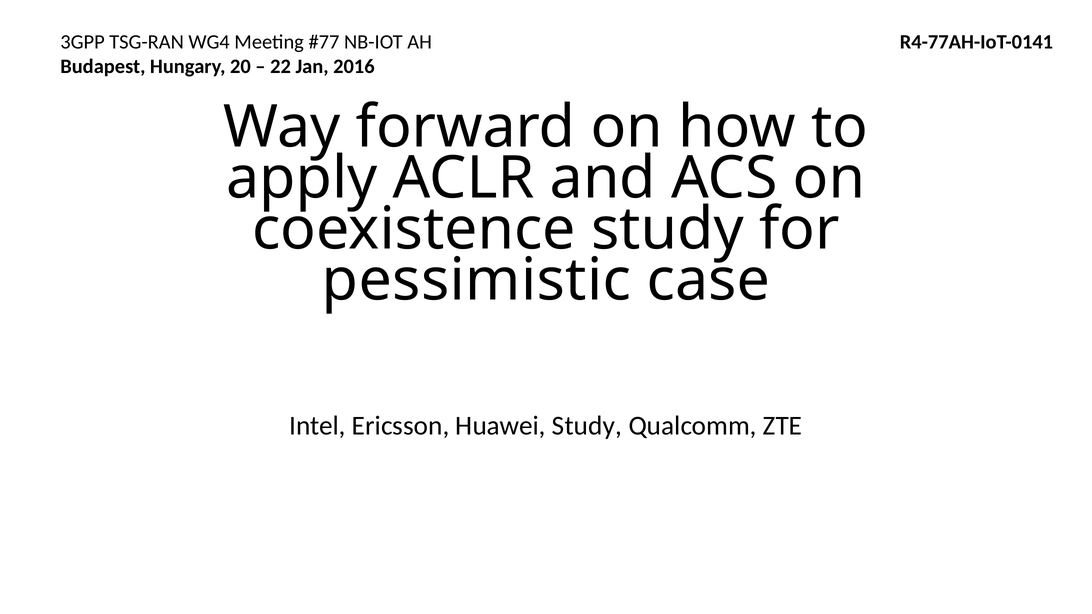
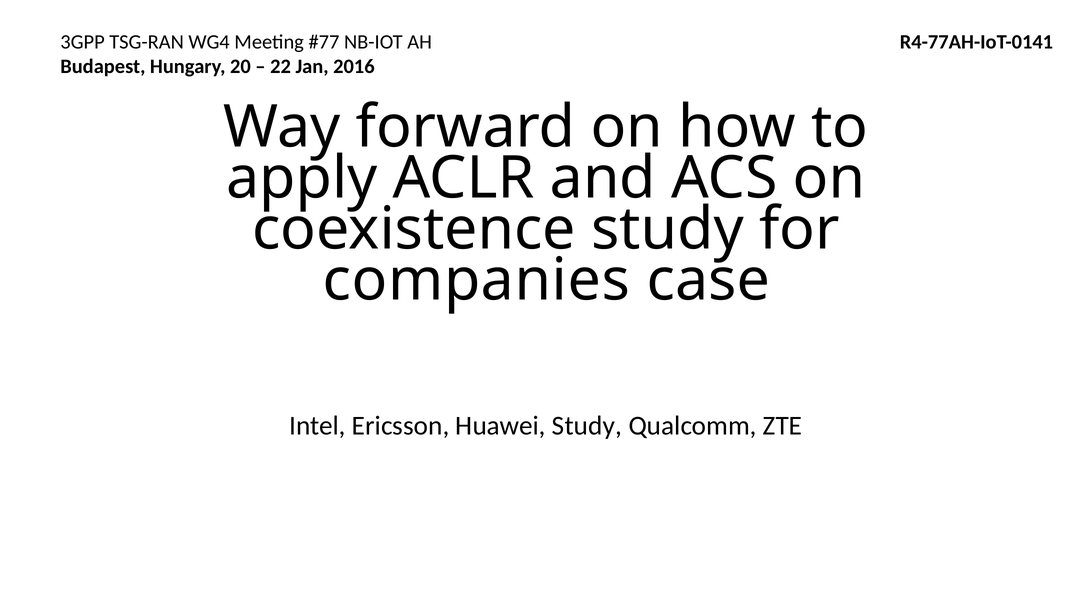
pessimistic: pessimistic -> companies
